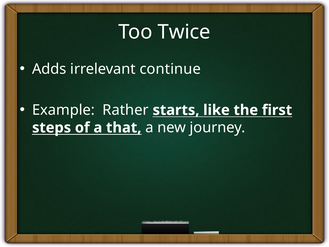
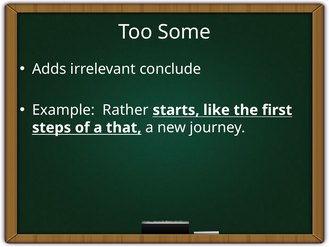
Twice: Twice -> Some
continue: continue -> conclude
